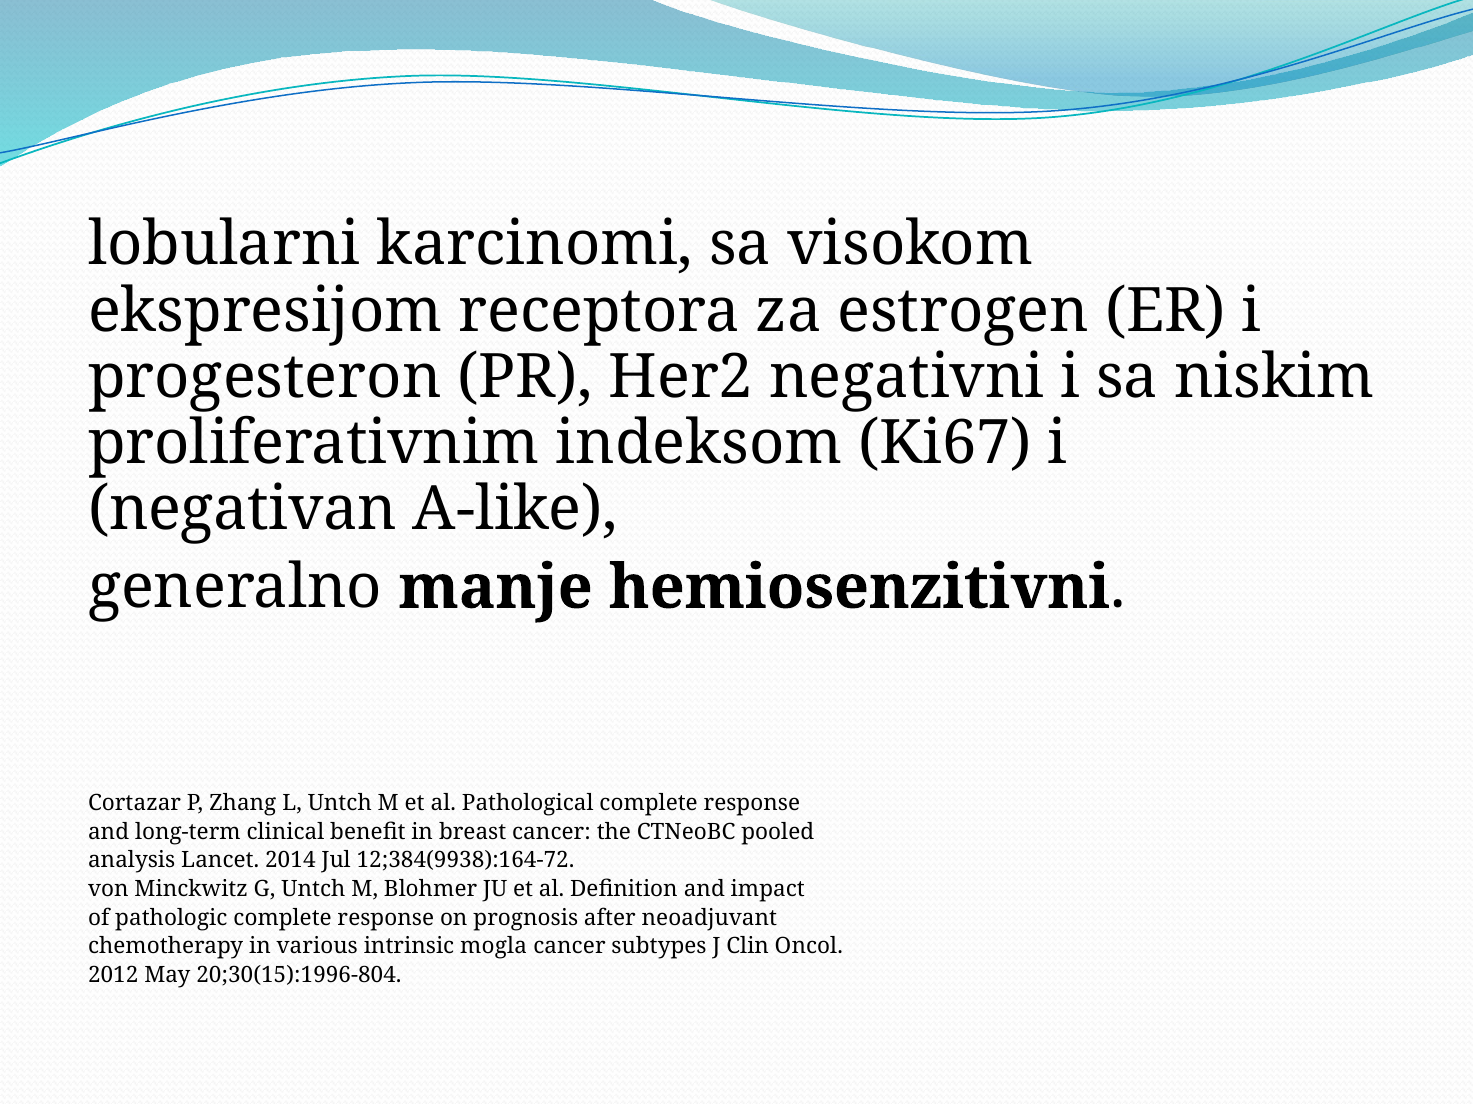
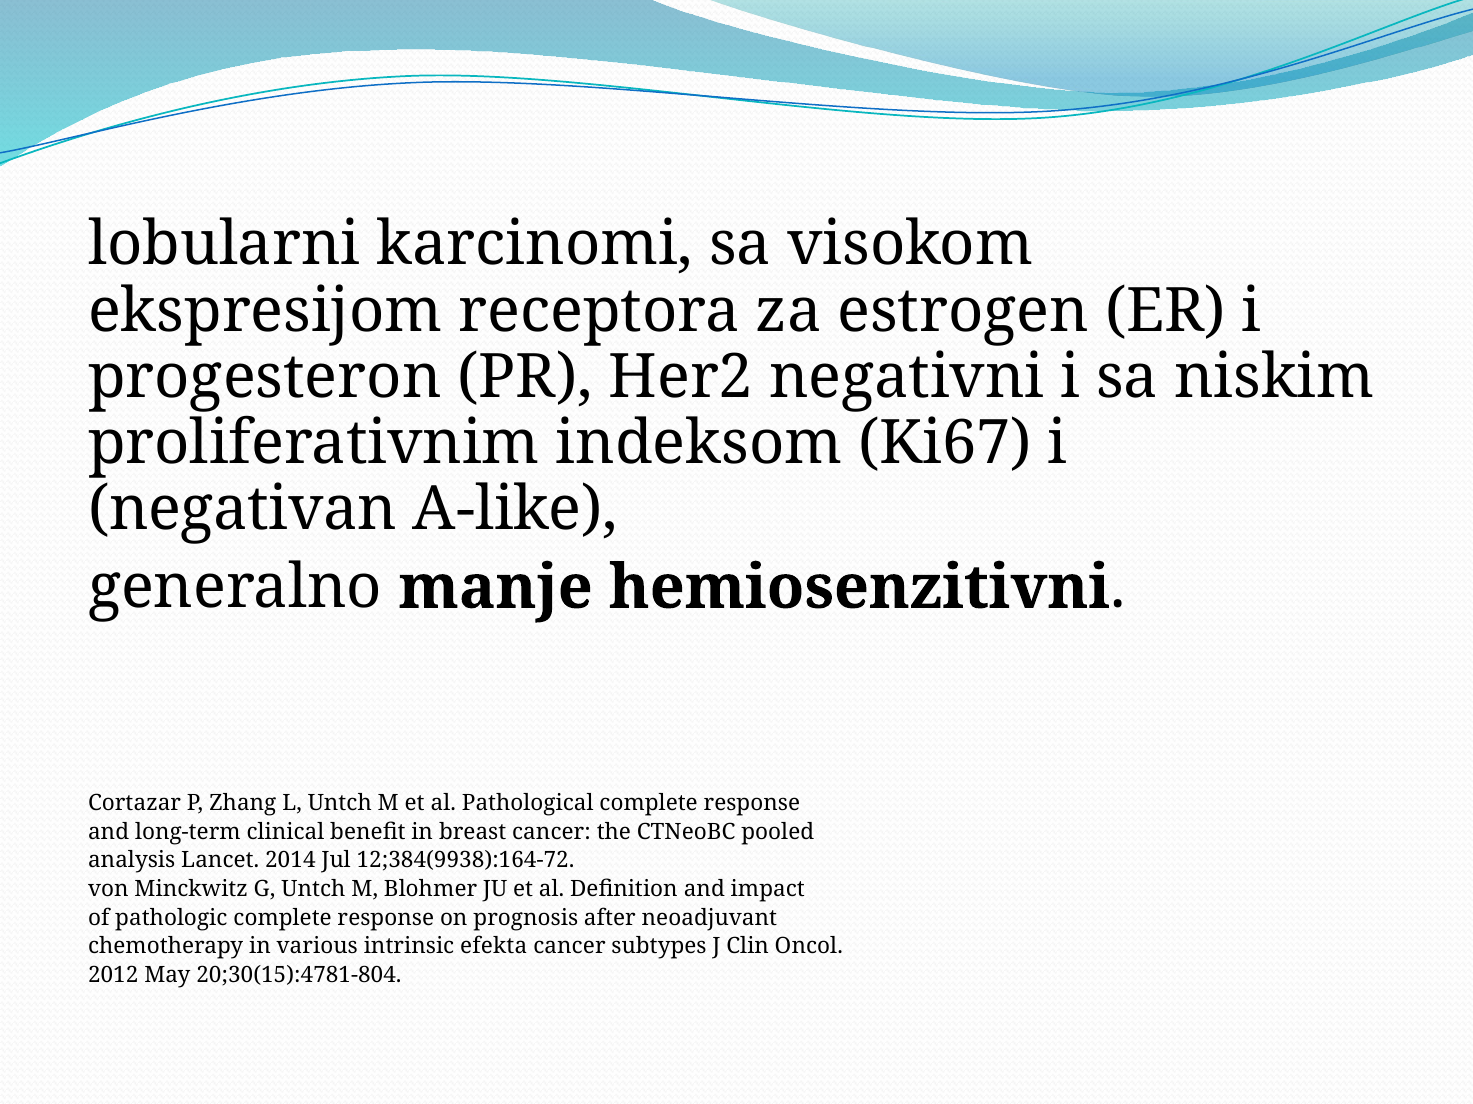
mogla: mogla -> efekta
20;30(15):1996-804: 20;30(15):1996-804 -> 20;30(15):4781-804
